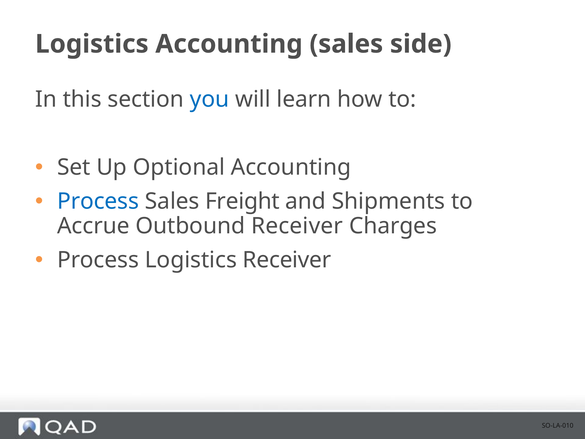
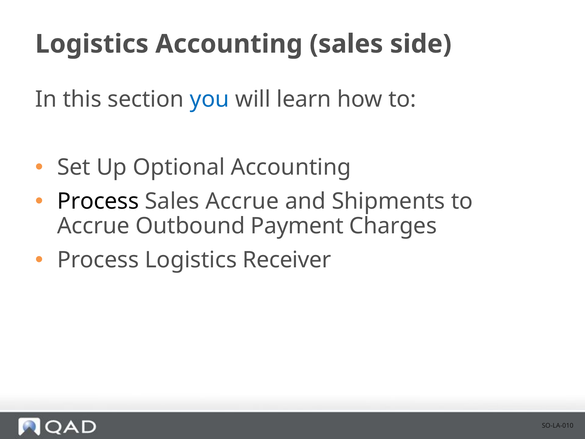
Process at (98, 201) colour: blue -> black
Sales Freight: Freight -> Accrue
Outbound Receiver: Receiver -> Payment
